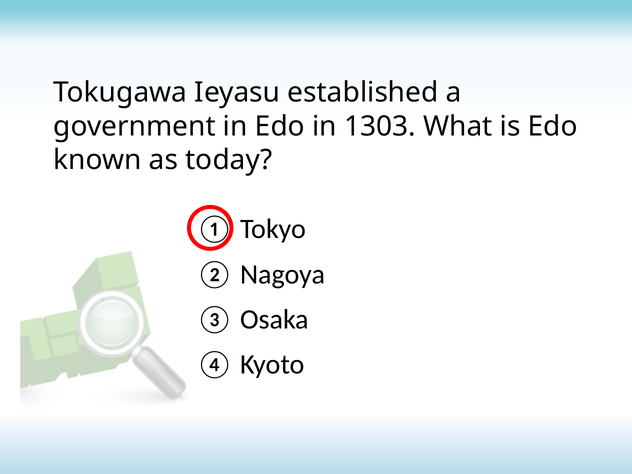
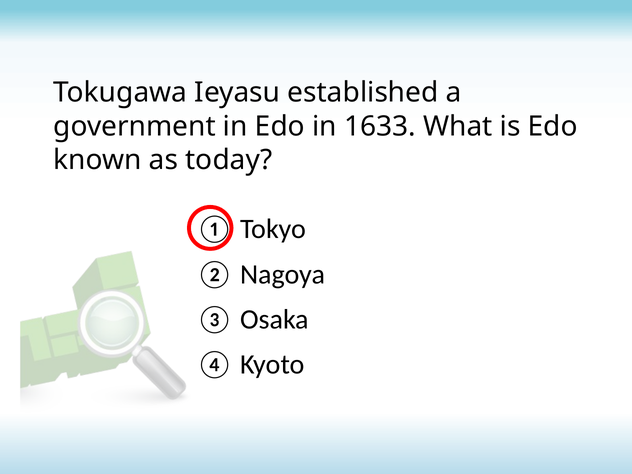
1303: 1303 -> 1633
